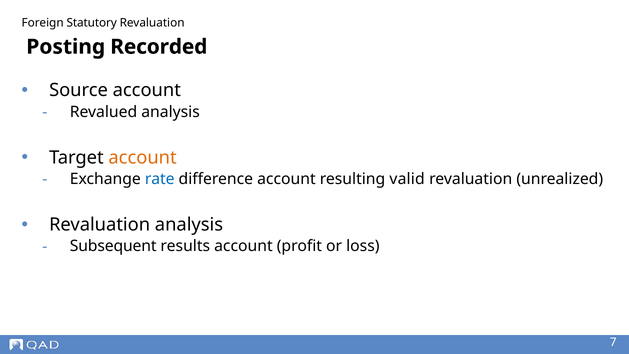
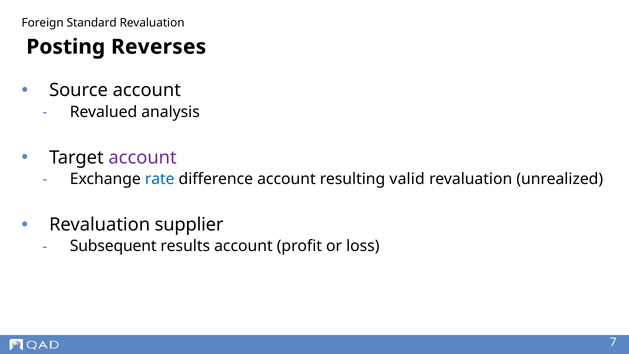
Statutory: Statutory -> Standard
Recorded: Recorded -> Reverses
account at (143, 157) colour: orange -> purple
Revaluation analysis: analysis -> supplier
